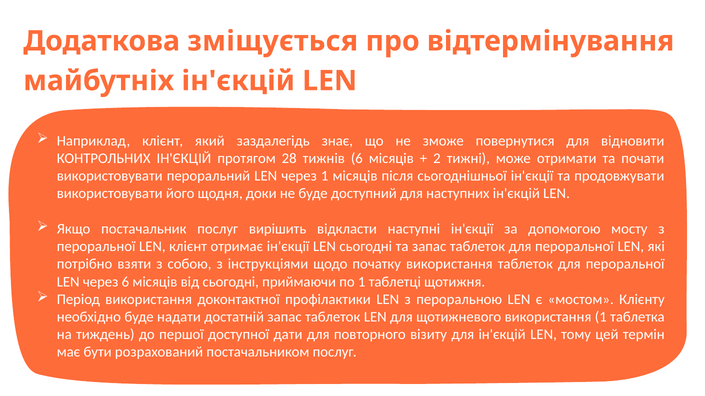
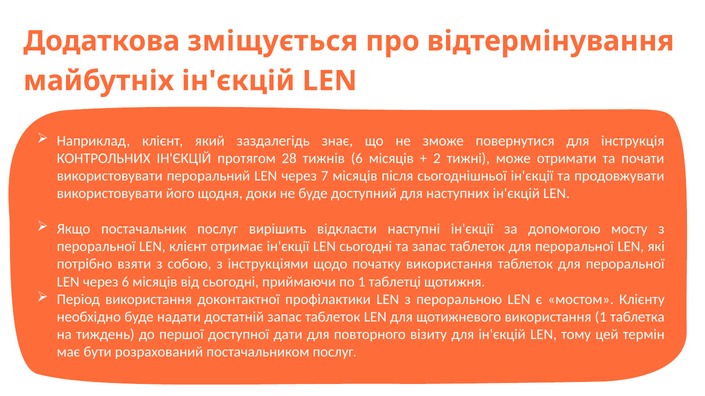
відновити: відновити -> інструкція
через 1: 1 -> 7
